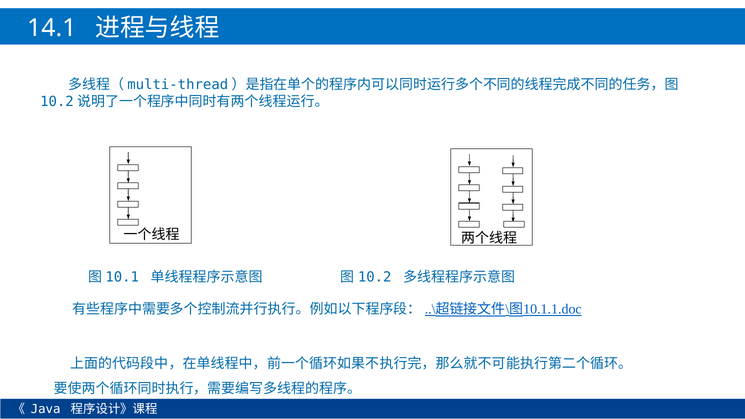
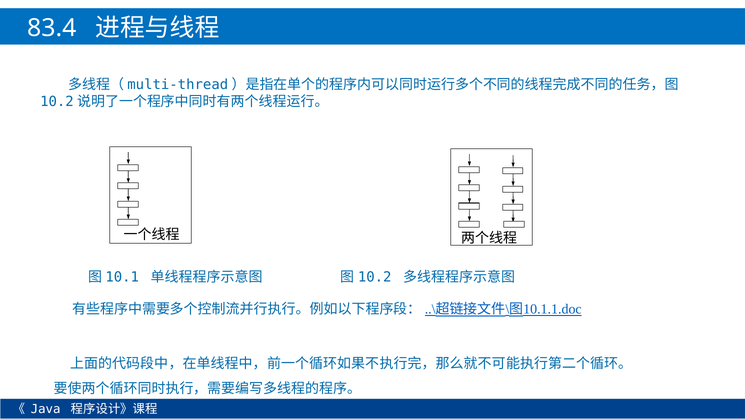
14.1: 14.1 -> 83.4
